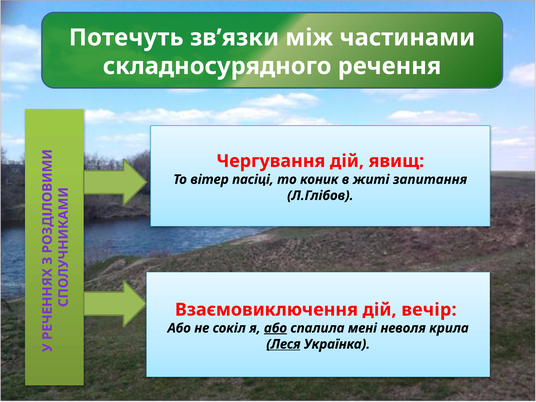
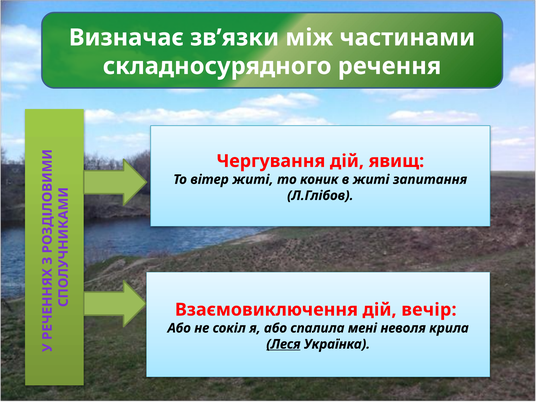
Потечуть: Потечуть -> Визначає
вітер пасіці: пасіці -> житі
або at (276, 328) underline: present -> none
